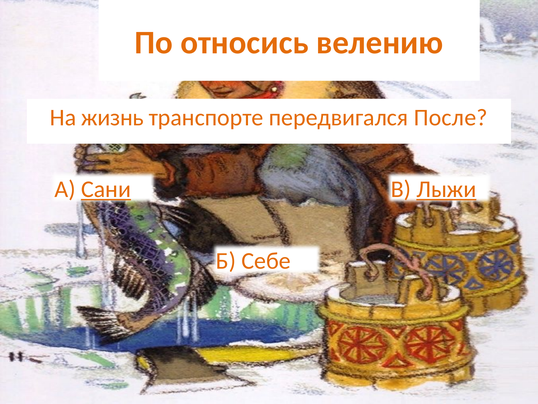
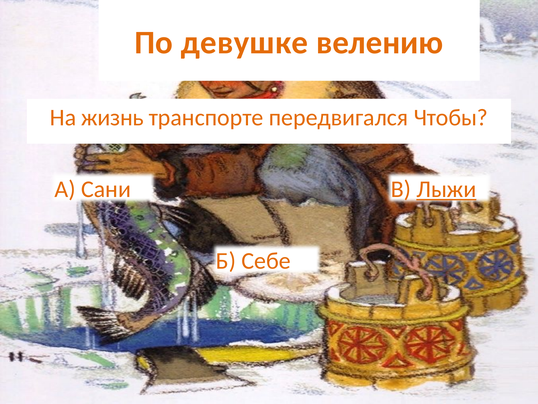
относись: относись -> девушке
После: После -> Чтобы
Сани underline: present -> none
